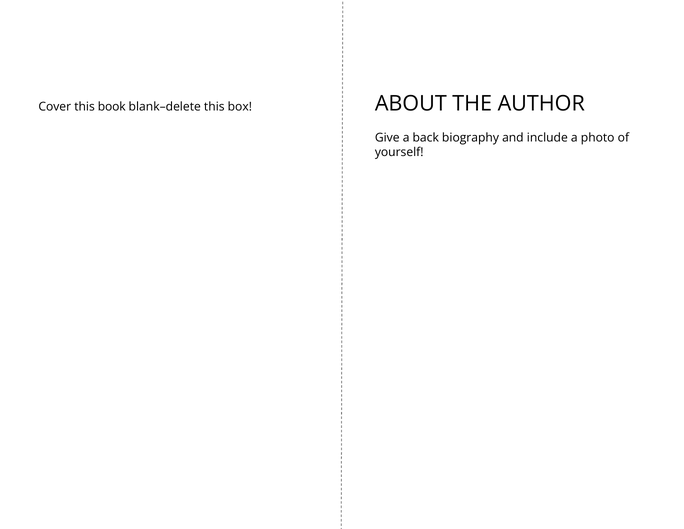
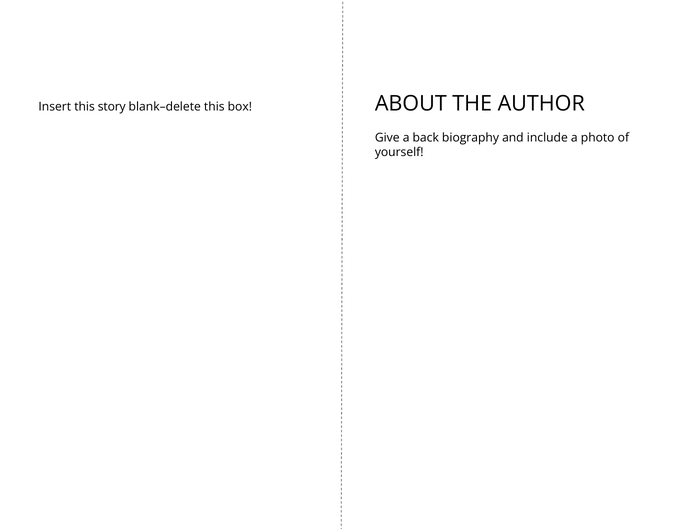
Cover: Cover -> Insert
book: book -> story
